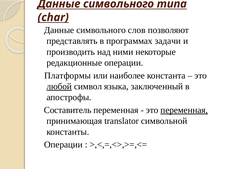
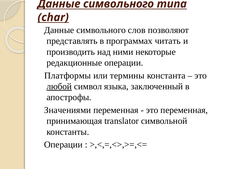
задачи: задачи -> читать
наиболее: наиболее -> термины
Составитель: Составитель -> Значениями
переменная at (184, 110) underline: present -> none
